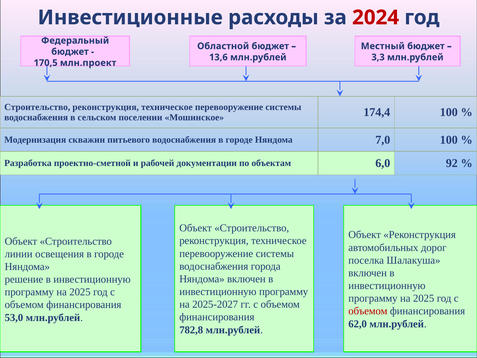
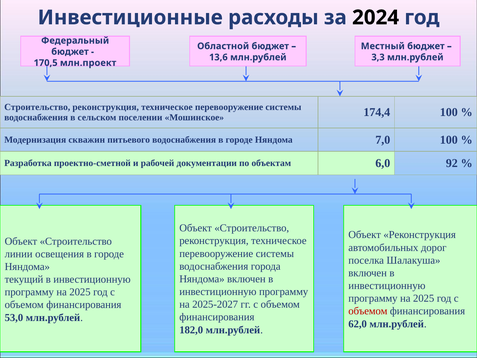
2024 colour: red -> black
решение: решение -> текущий
782,8: 782,8 -> 182,0
